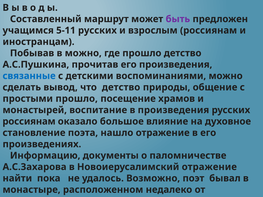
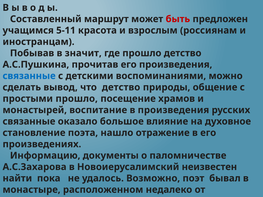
быть colour: purple -> red
5-11 русских: русских -> красота
в можно: можно -> значит
россиянам at (29, 122): россиянам -> связанные
Новоиерусалимский отражение: отражение -> неизвестен
